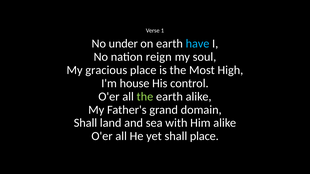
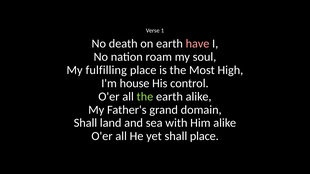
under: under -> death
have colour: light blue -> pink
reign: reign -> roam
gracious: gracious -> fulfilling
